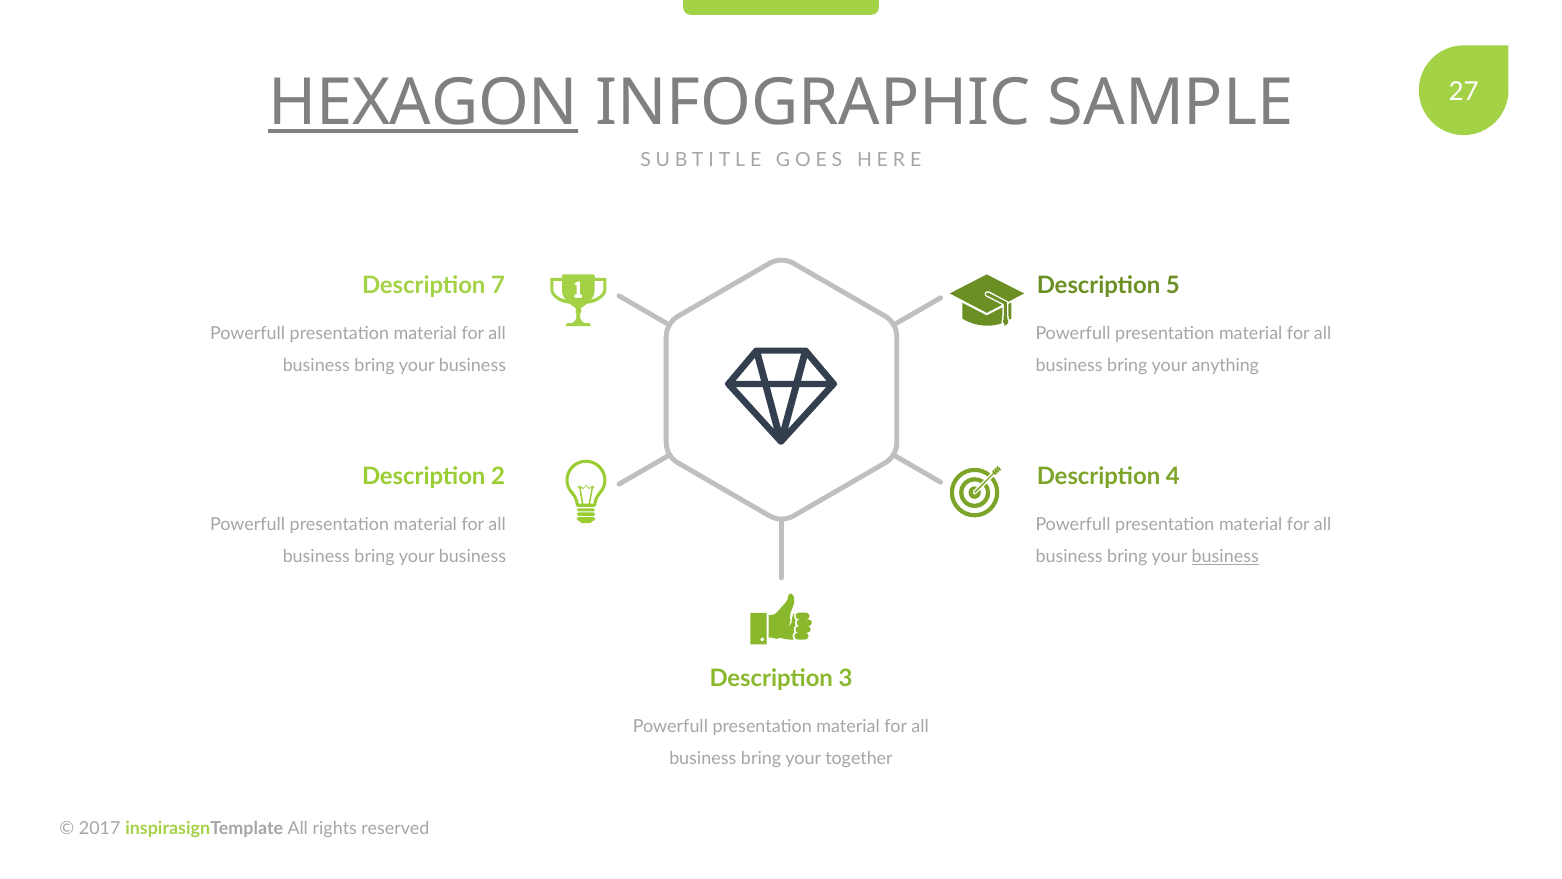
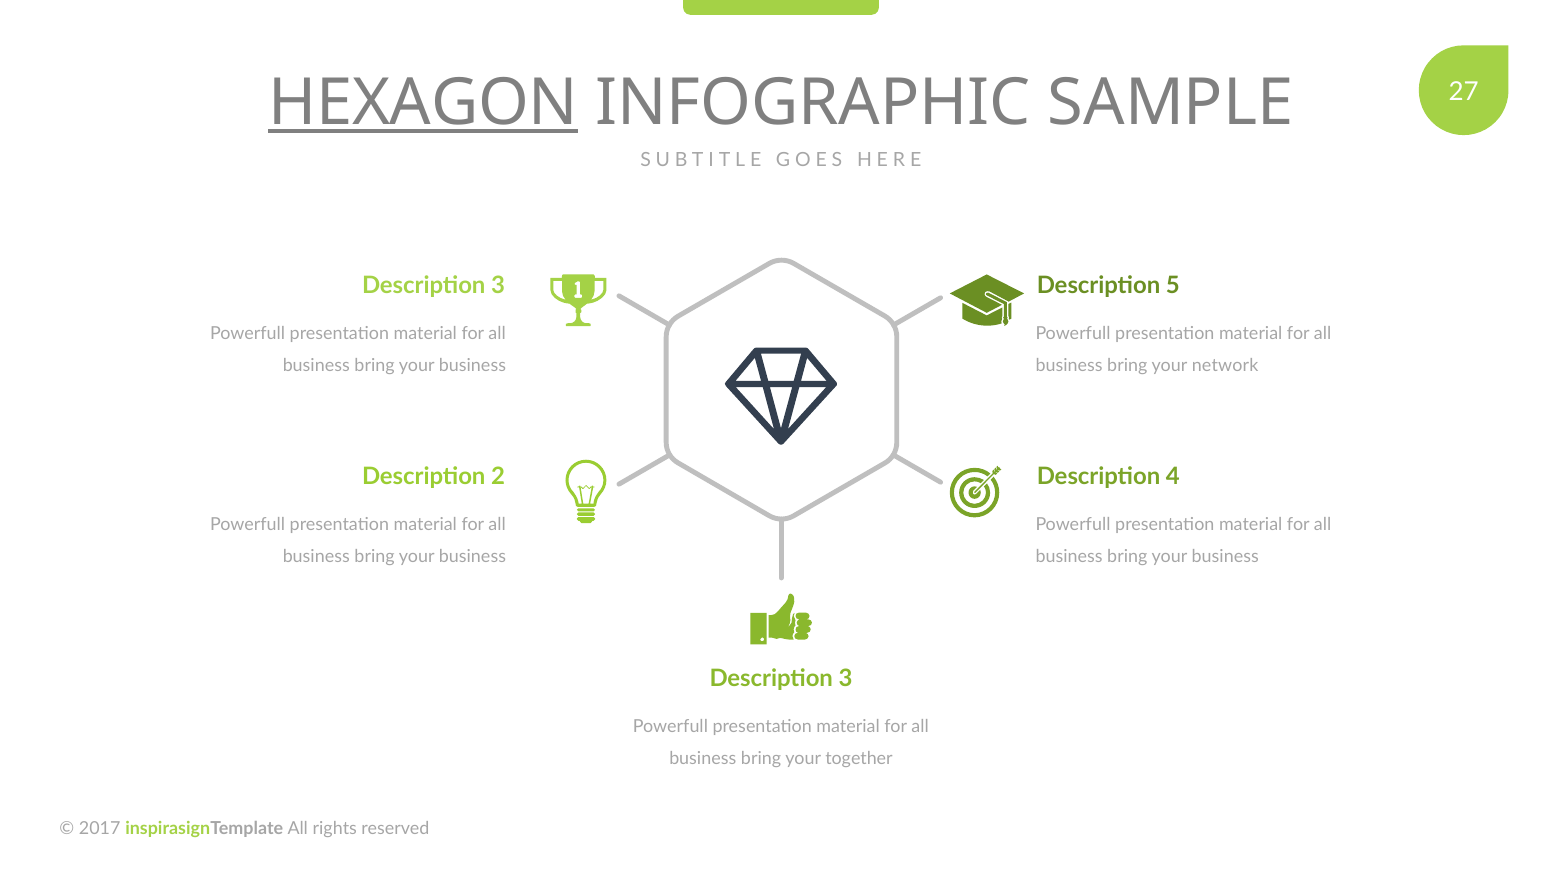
7 at (498, 285): 7 -> 3
anything: anything -> network
business at (1225, 556) underline: present -> none
